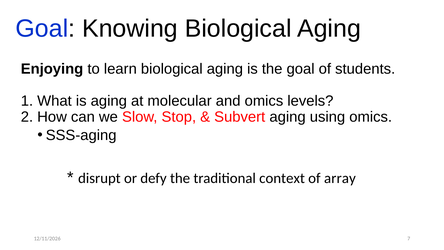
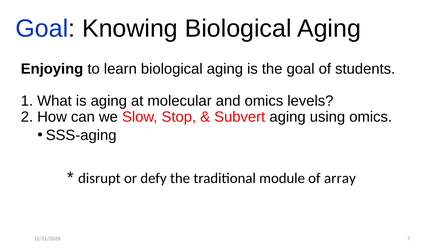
context: context -> module
